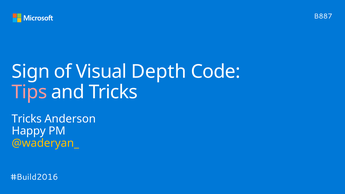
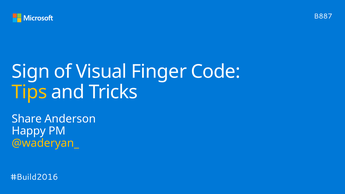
Depth: Depth -> Finger
Tips colour: pink -> yellow
Tricks at (27, 119): Tricks -> Share
